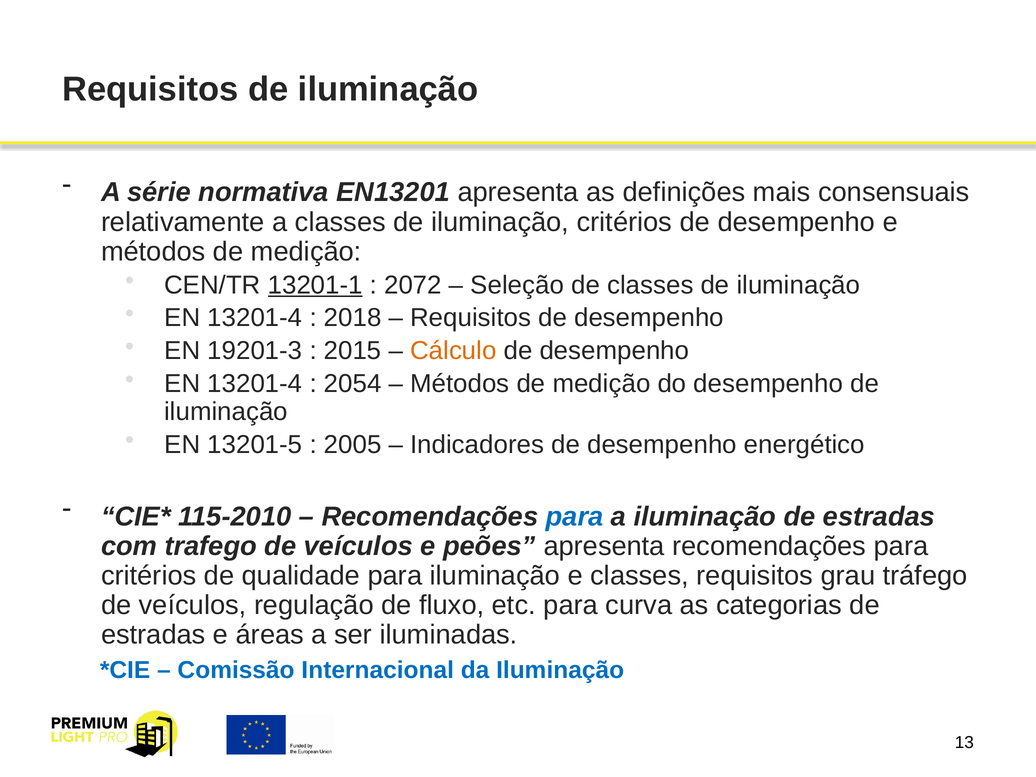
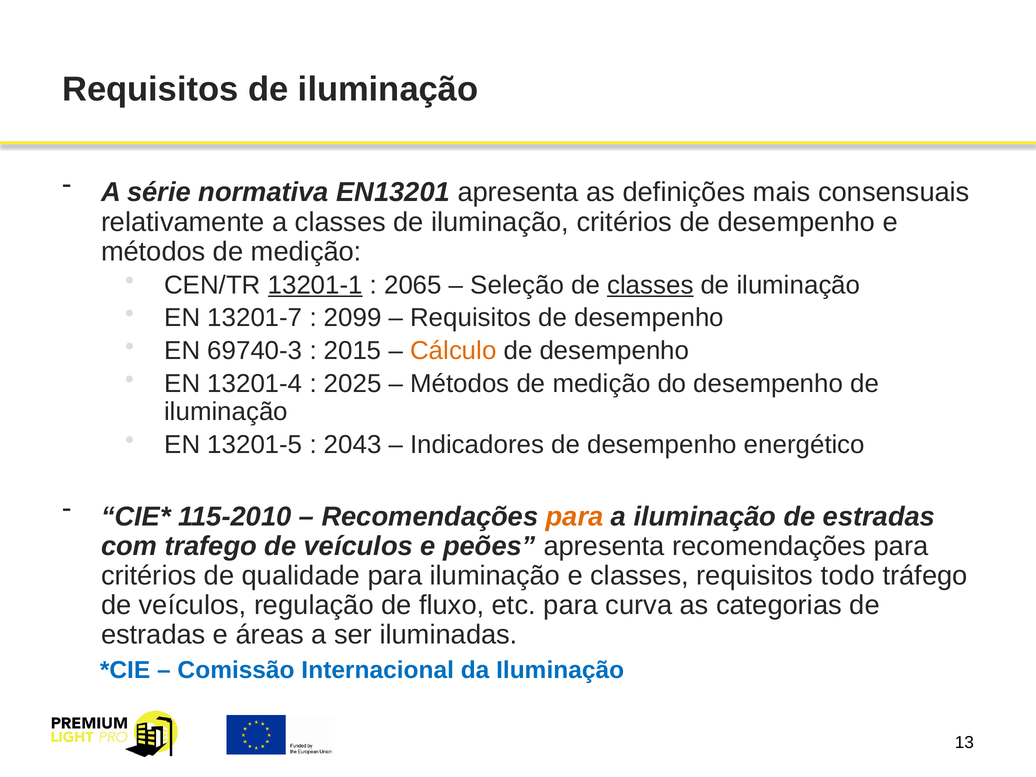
2072: 2072 -> 2065
classes at (650, 285) underline: none -> present
13201-4 at (255, 318): 13201-4 -> 13201-7
2018: 2018 -> 2099
19201-3: 19201-3 -> 69740-3
2054: 2054 -> 2025
2005: 2005 -> 2043
para at (575, 516) colour: blue -> orange
grau: grau -> todo
